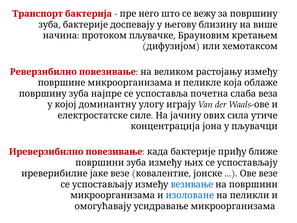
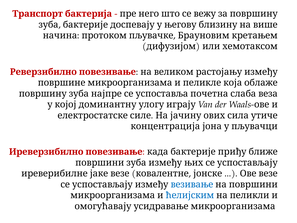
изоловане: изоловане -> ћелијским
